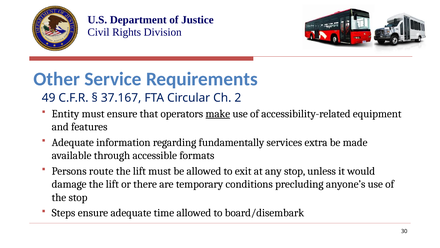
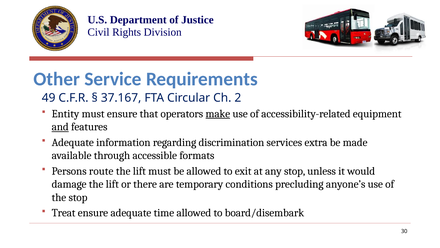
and underline: none -> present
fundamentally: fundamentally -> discrimination
Steps: Steps -> Treat
